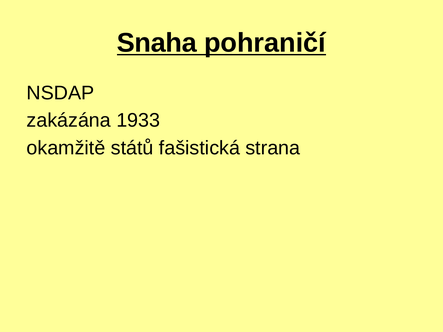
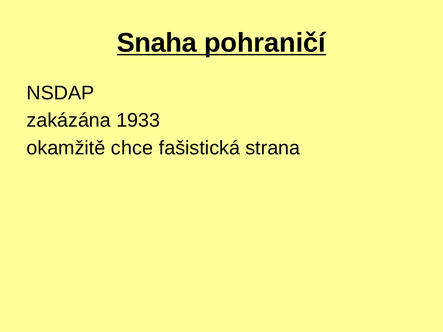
států: států -> chce
